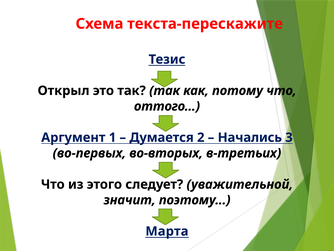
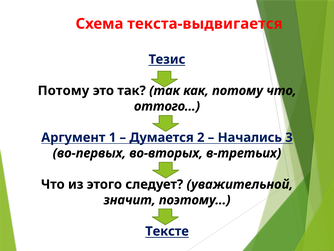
текста-перескажите: текста-перескажите -> текста-выдвигается
Открыл at (64, 90): Открыл -> Потому
Марта: Марта -> Тексте
